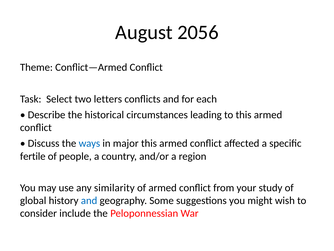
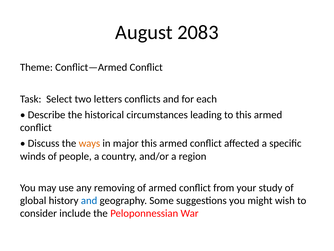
2056: 2056 -> 2083
ways colour: blue -> orange
fertile: fertile -> winds
similarity: similarity -> removing
